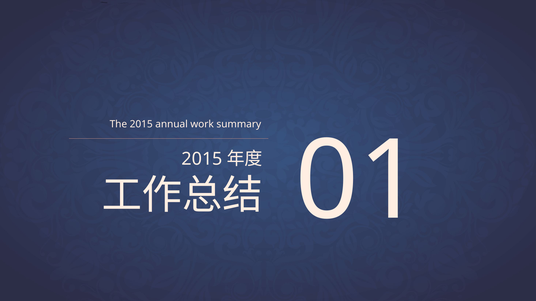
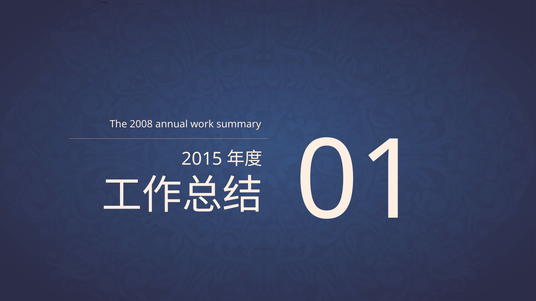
The 2015: 2015 -> 2008
